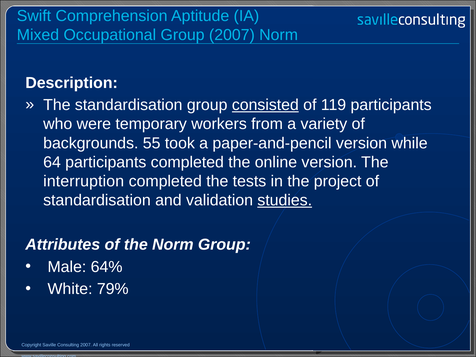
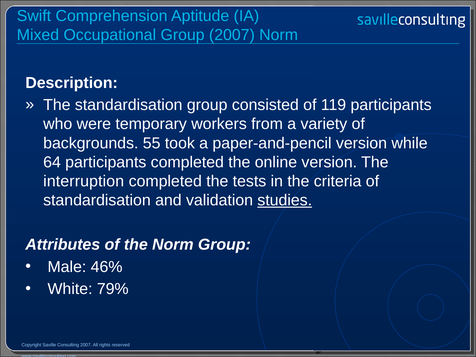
consisted underline: present -> none
project: project -> criteria
64%: 64% -> 46%
